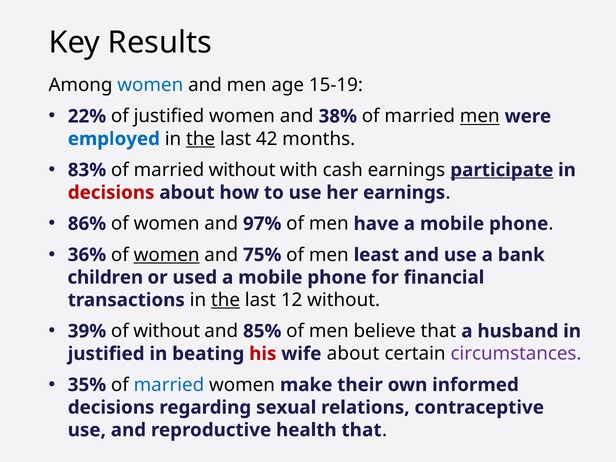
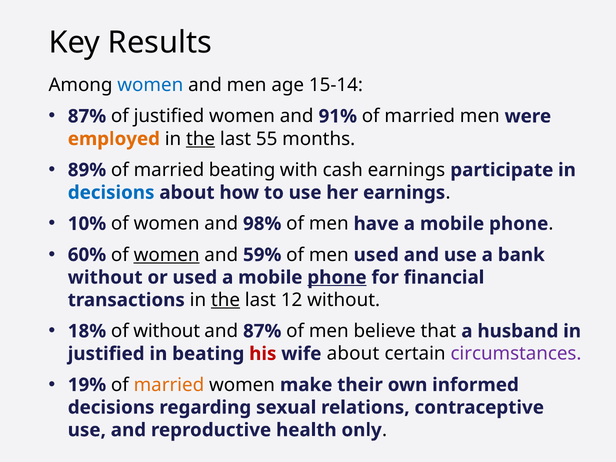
15-19: 15-19 -> 15-14
22% at (87, 116): 22% -> 87%
38%: 38% -> 91%
men at (480, 116) underline: present -> none
employed colour: blue -> orange
42: 42 -> 55
83%: 83% -> 89%
married without: without -> beating
participate underline: present -> none
decisions at (111, 193) colour: red -> blue
86%: 86% -> 10%
97%: 97% -> 98%
36%: 36% -> 60%
75%: 75% -> 59%
men least: least -> used
children at (105, 277): children -> without
phone at (337, 277) underline: none -> present
39%: 39% -> 18%
and 85%: 85% -> 87%
35%: 35% -> 19%
married at (169, 385) colour: blue -> orange
health that: that -> only
